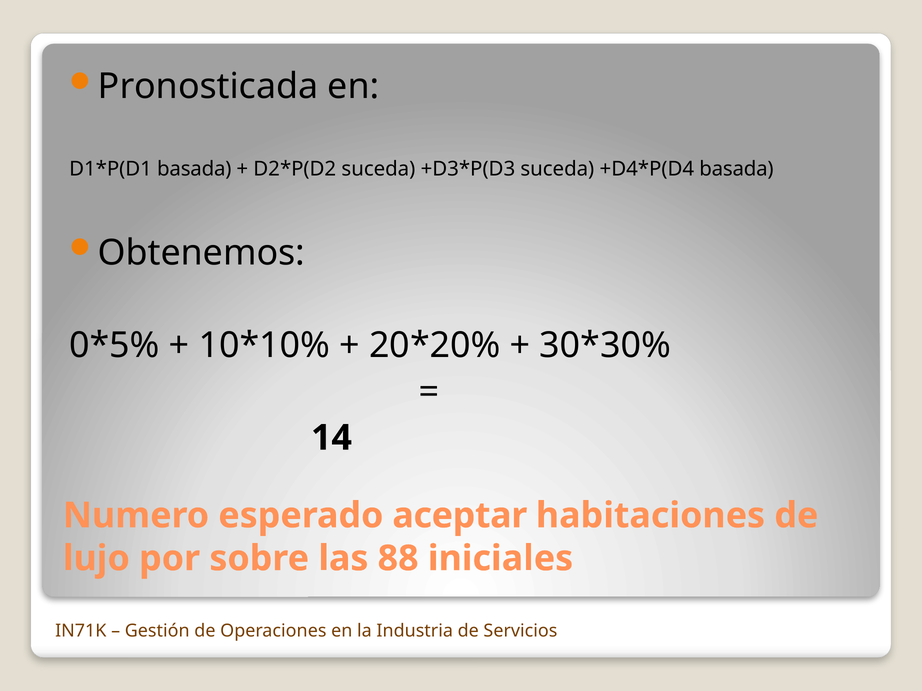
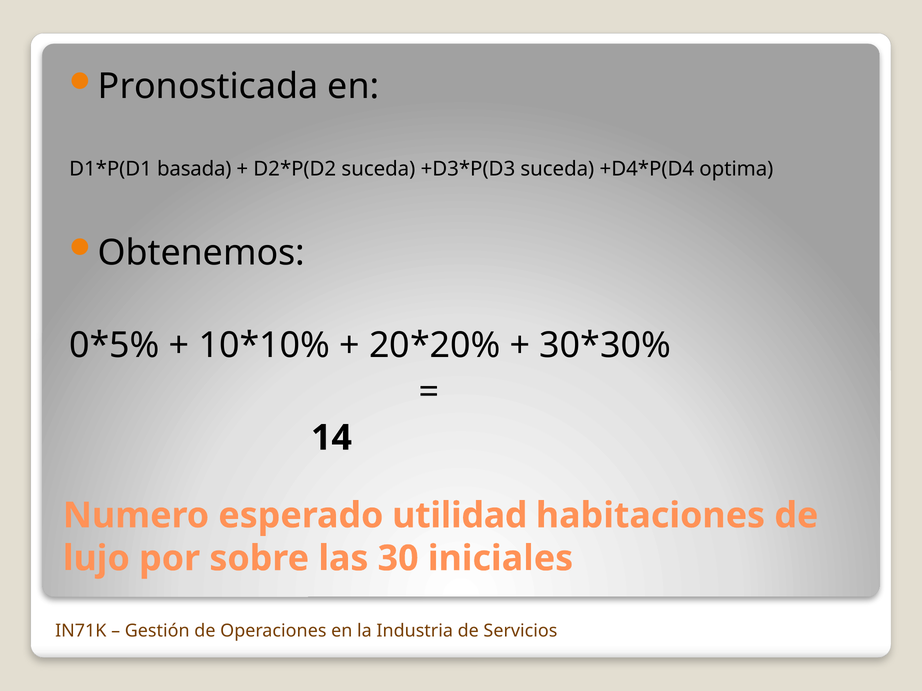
basada at (736, 169): basada -> optima
aceptar: aceptar -> utilidad
88: 88 -> 30
